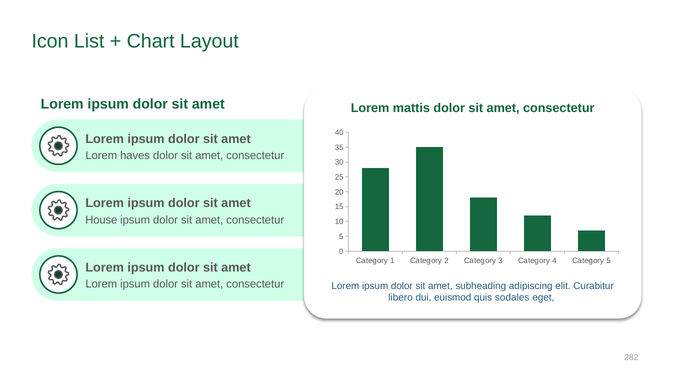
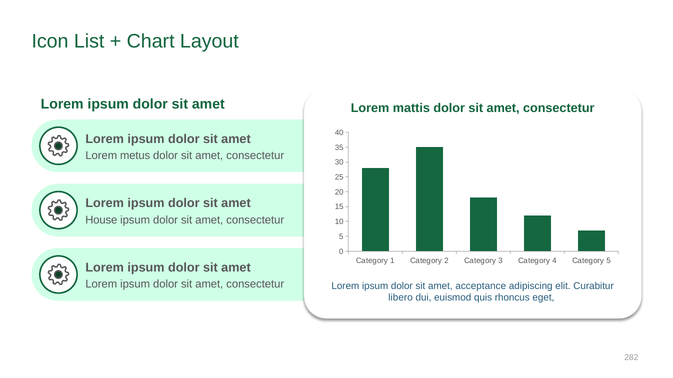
haves: haves -> metus
subheading: subheading -> acceptance
sodales: sodales -> rhoncus
